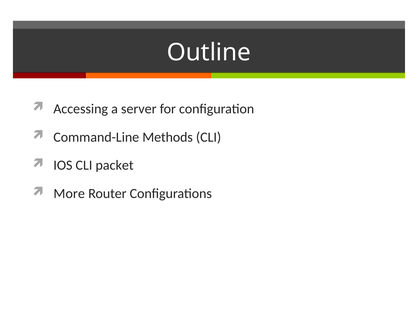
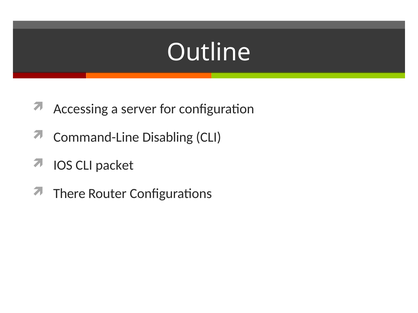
Methods: Methods -> Disabling
More: More -> There
